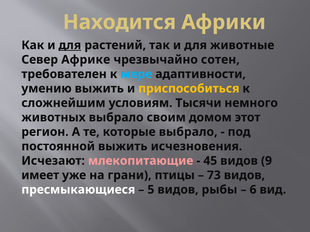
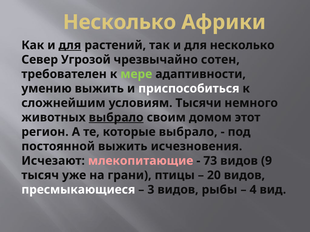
Находится at (119, 22): Находится -> Несколько
для животные: животные -> несколько
Африке: Африке -> Угрозой
мере colour: light blue -> light green
приспособиться colour: yellow -> white
выбрало at (116, 118) underline: none -> present
45: 45 -> 73
имеет: имеет -> тысяч
73: 73 -> 20
5: 5 -> 3
6: 6 -> 4
